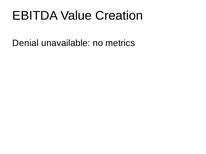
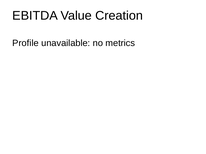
Denial: Denial -> Profile
